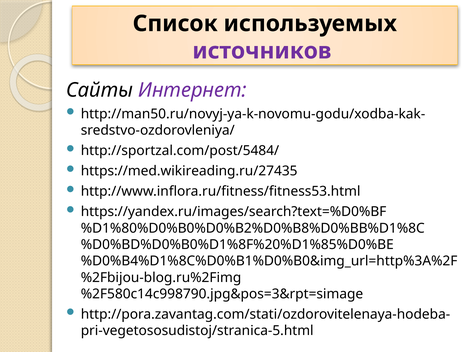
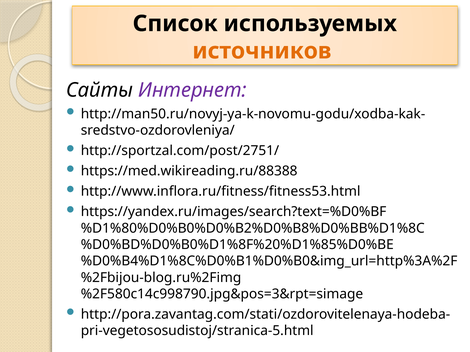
источников colour: purple -> orange
http://sportzal.com/post/5484/: http://sportzal.com/post/5484/ -> http://sportzal.com/post/2751/
https://med.wikireading.ru/27435: https://med.wikireading.ru/27435 -> https://med.wikireading.ru/88388
